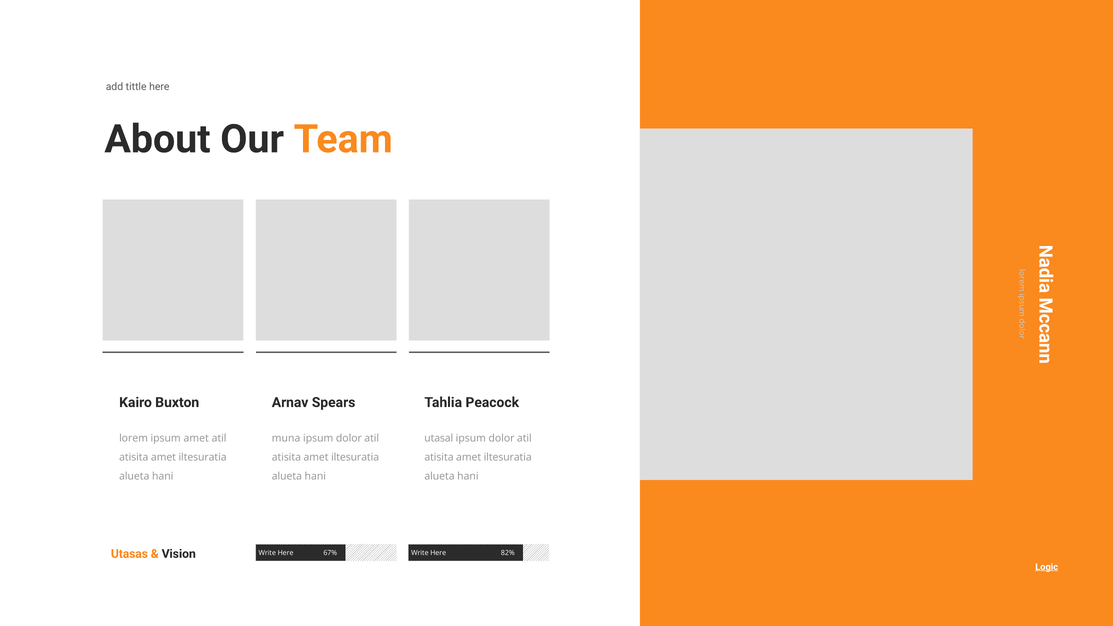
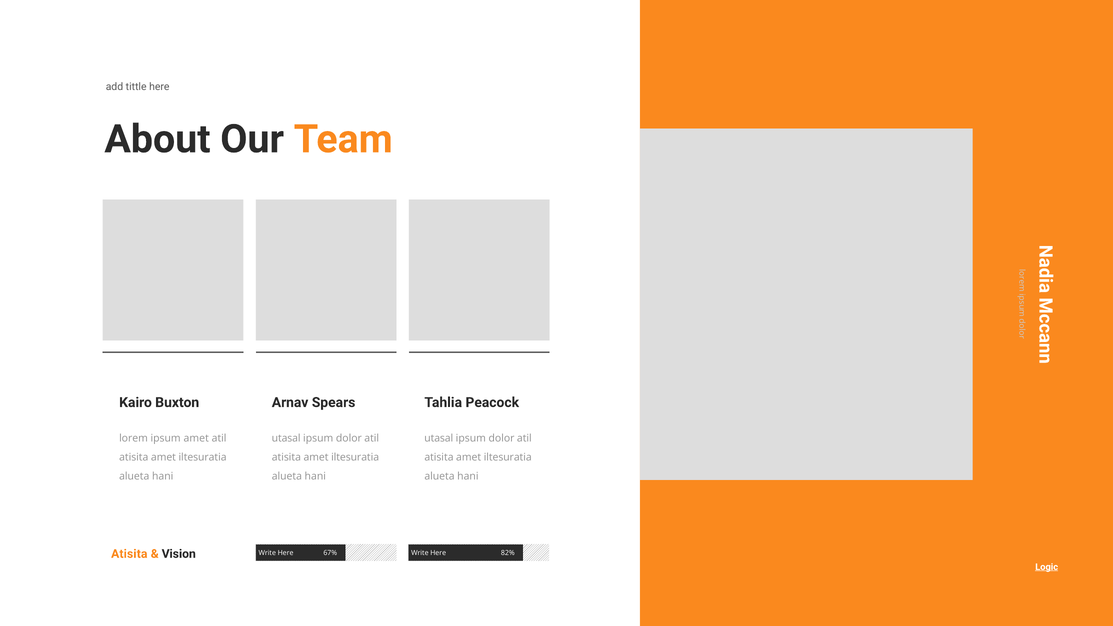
muna at (286, 439): muna -> utasal
Utasas at (129, 554): Utasas -> Atisita
